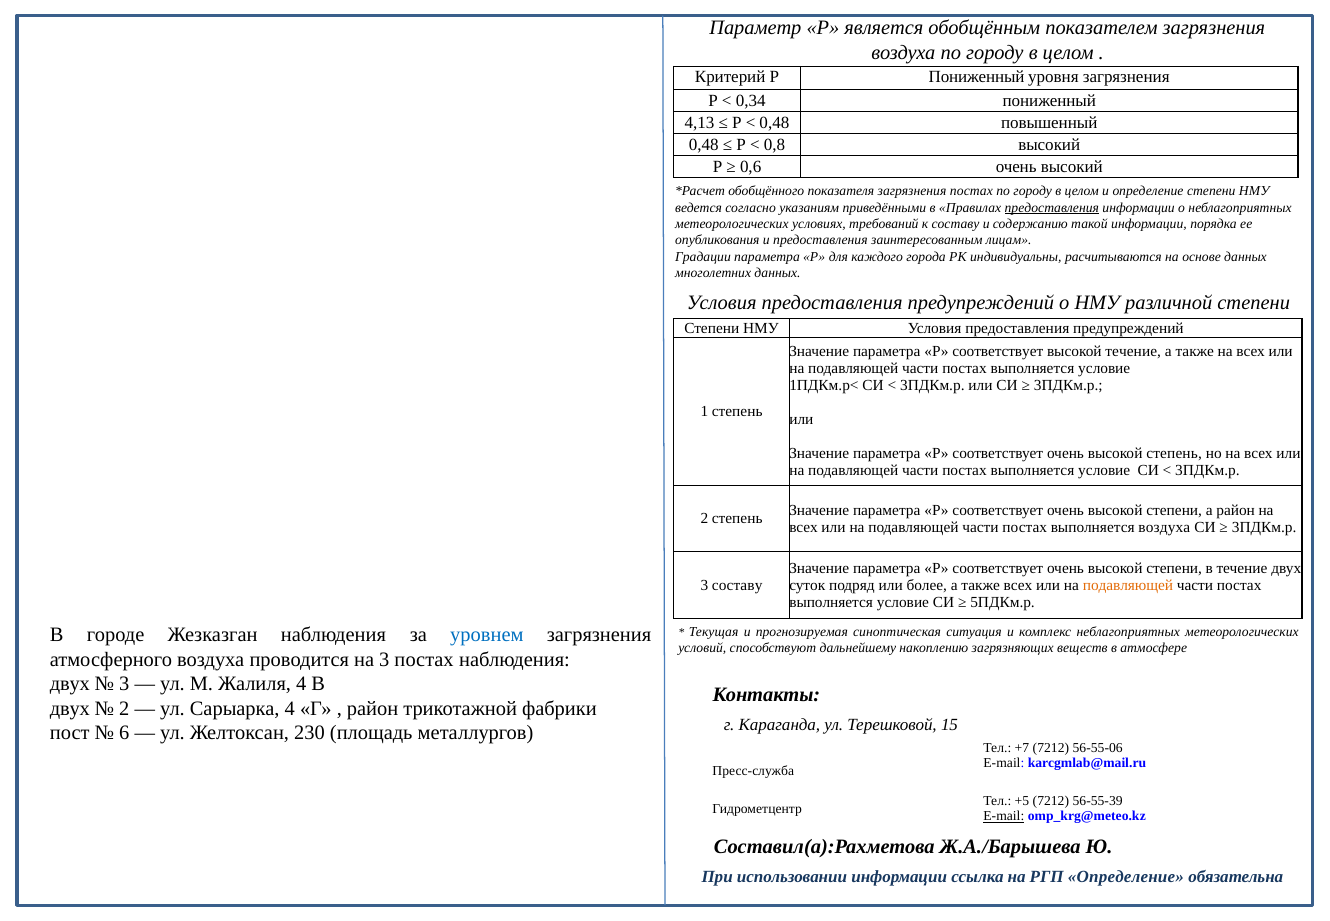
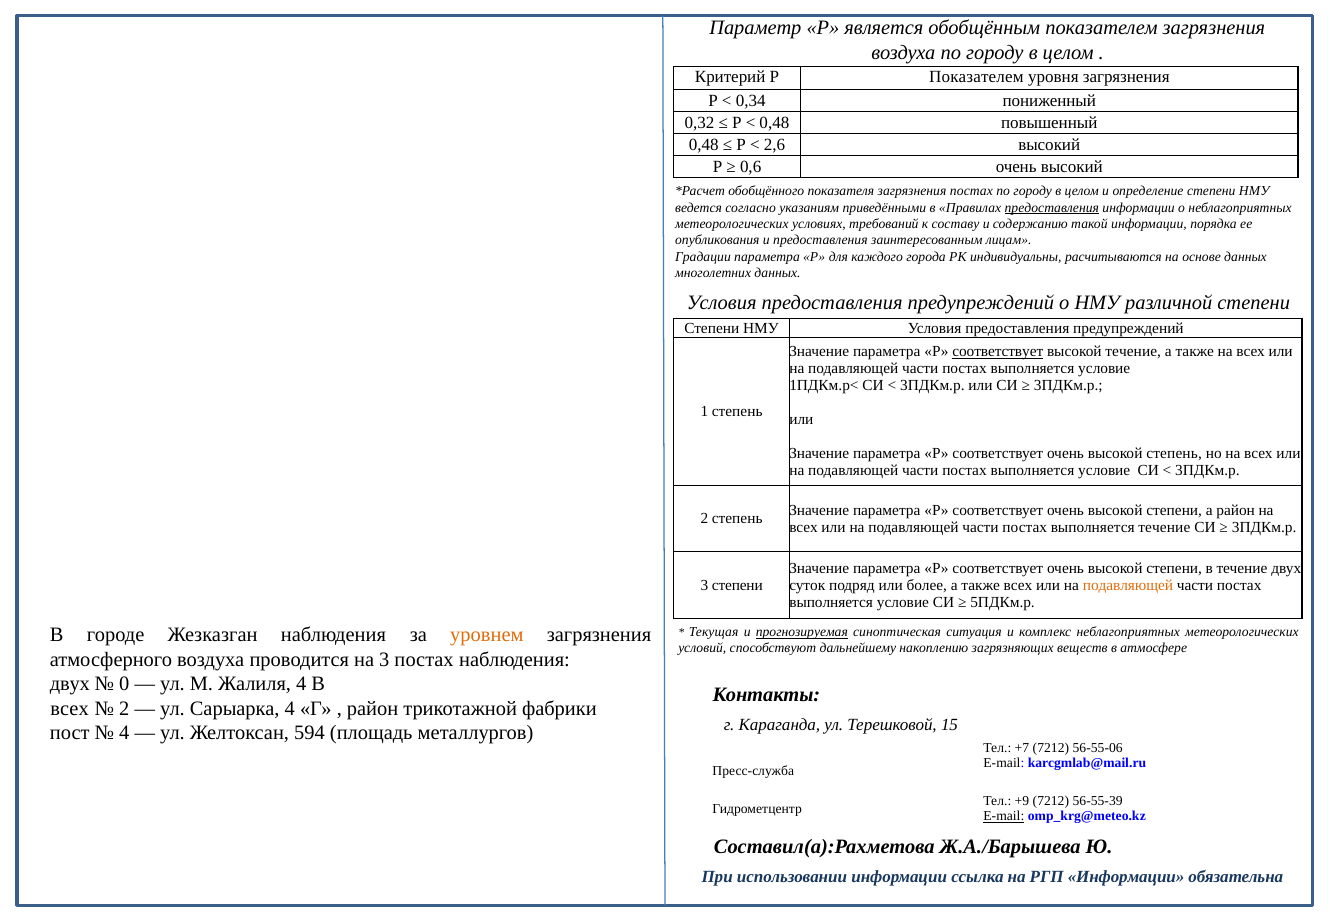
Р Пониженный: Пониженный -> Показателем
4,13: 4,13 -> 0,32
0,8: 0,8 -> 2,6
соответствует at (998, 352) underline: none -> present
выполняется воздуха: воздуха -> течение
3 составу: составу -> степени
уровнем colour: blue -> orange
прогнозируемая underline: none -> present
3 at (124, 684): 3 -> 0
двух at (70, 708): двух -> всех
6 at (124, 733): 6 -> 4
230: 230 -> 594
+5: +5 -> +9
РГП Определение: Определение -> Информации
